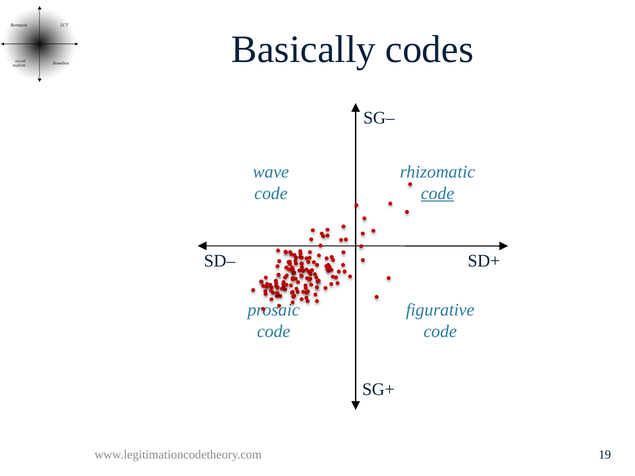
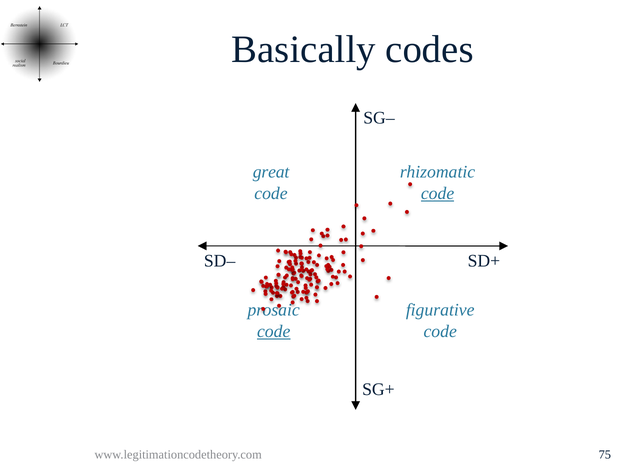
wave: wave -> great
code at (274, 331) underline: none -> present
19: 19 -> 75
